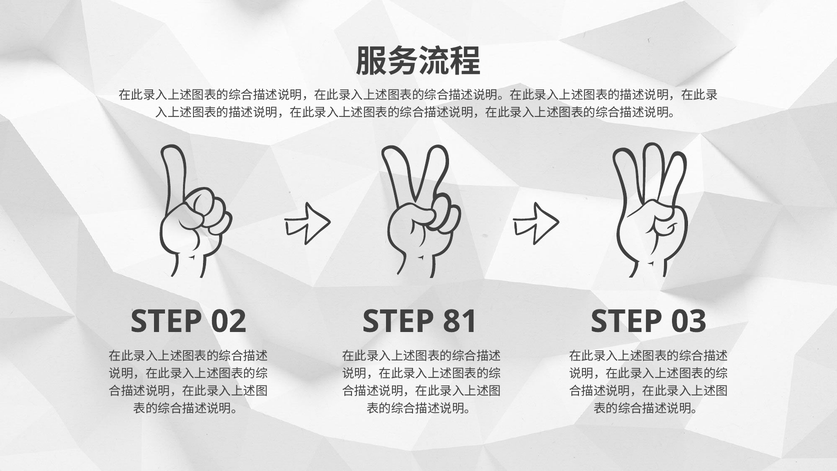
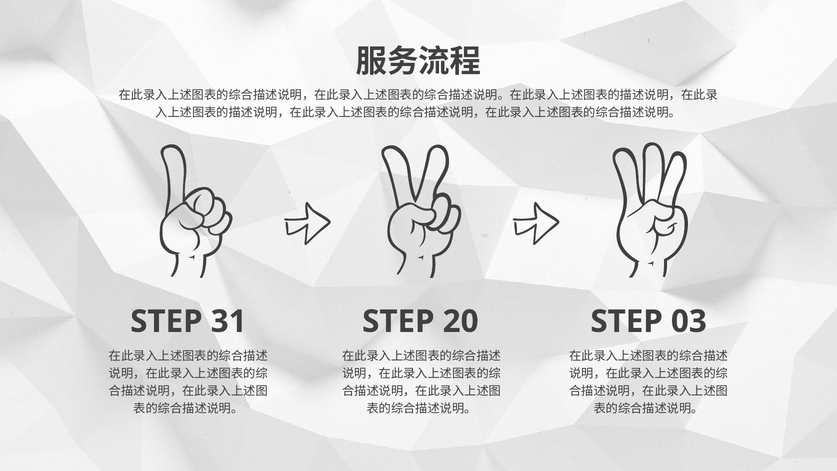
02: 02 -> 31
81: 81 -> 20
